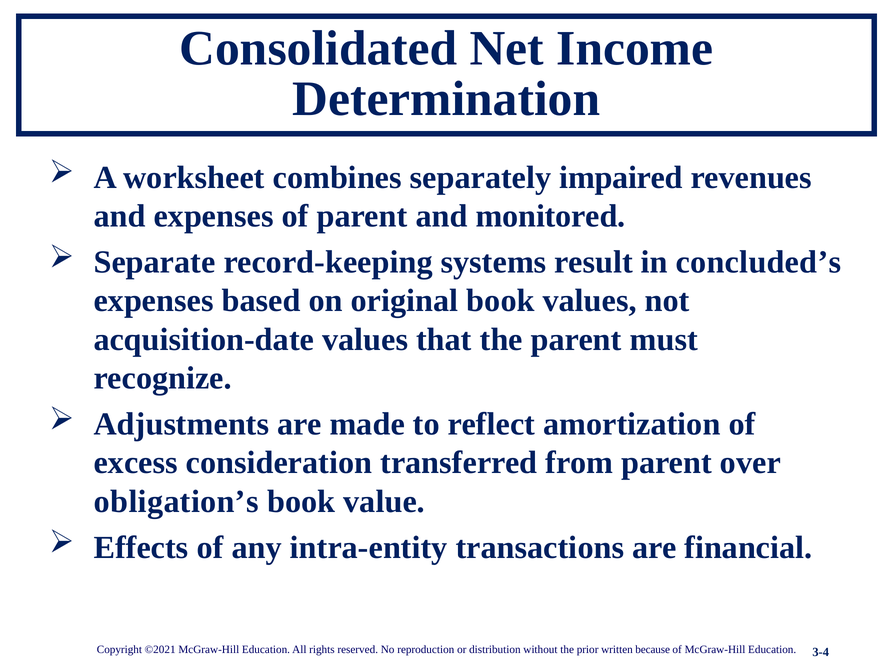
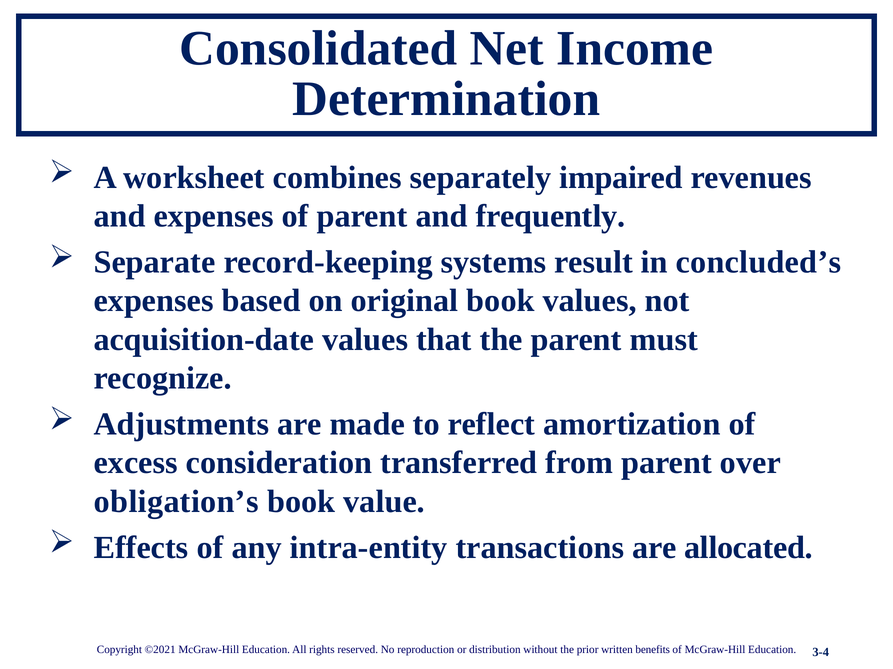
monitored: monitored -> frequently
financial: financial -> allocated
because: because -> benefits
